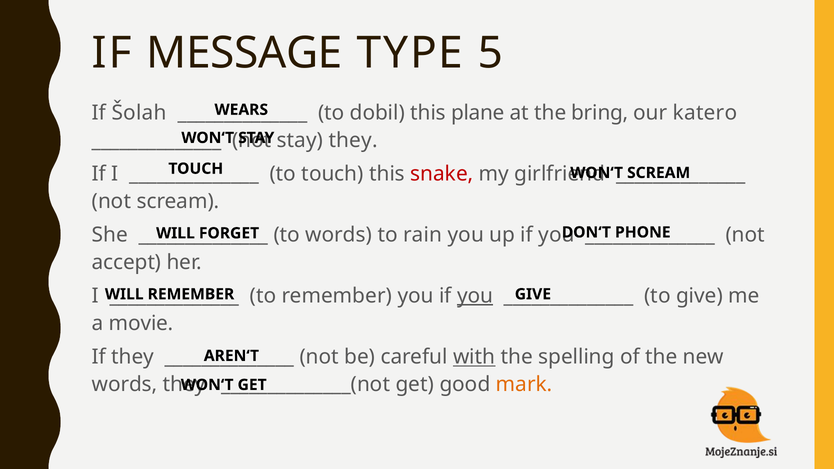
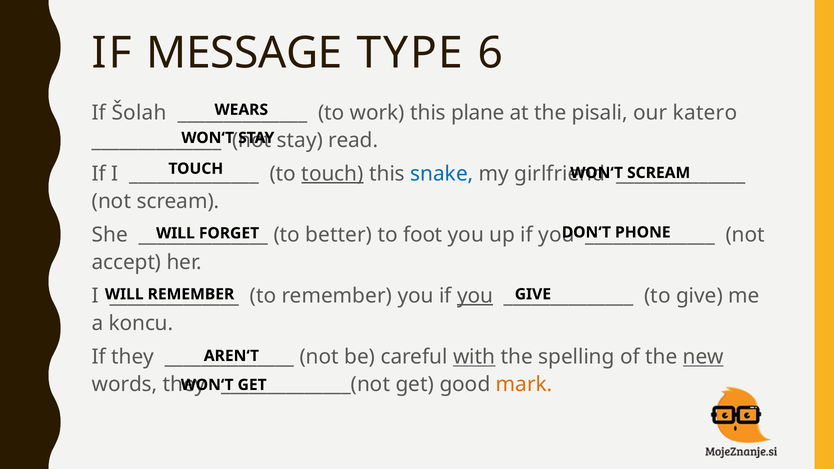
5: 5 -> 6
dobil: dobil -> work
bring: bring -> pisali
stay they: they -> read
touch at (333, 174) underline: none -> present
snake colour: red -> blue
to words: words -> better
rain: rain -> foot
movie: movie -> koncu
new underline: none -> present
